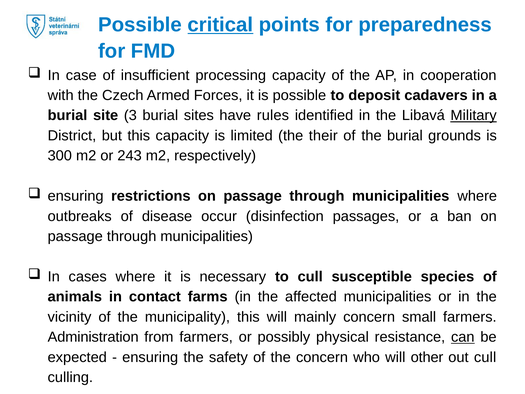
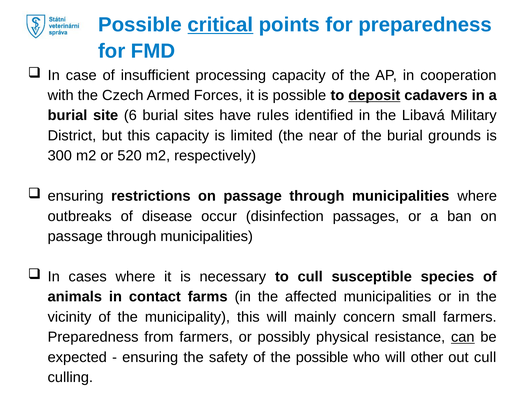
deposit underline: none -> present
3: 3 -> 6
Military underline: present -> none
their: their -> near
243: 243 -> 520
Administration at (93, 337): Administration -> Preparedness
the concern: concern -> possible
